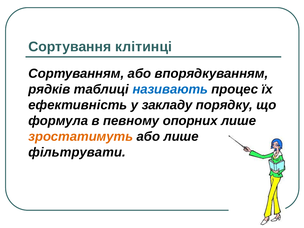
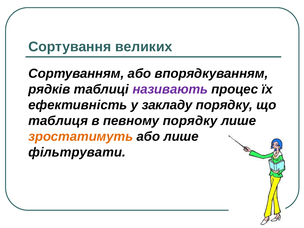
клітинці: клітинці -> великих
називають colour: blue -> purple
формула: формула -> таблиця
певному опорних: опорних -> порядку
